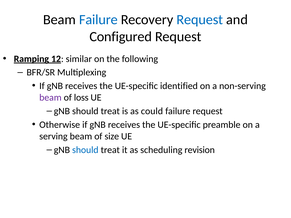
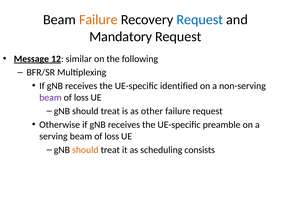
Failure at (98, 20) colour: blue -> orange
Configured: Configured -> Mandatory
Ramping: Ramping -> Message
could: could -> other
serving beam of size: size -> loss
should at (85, 150) colour: blue -> orange
revision: revision -> consists
